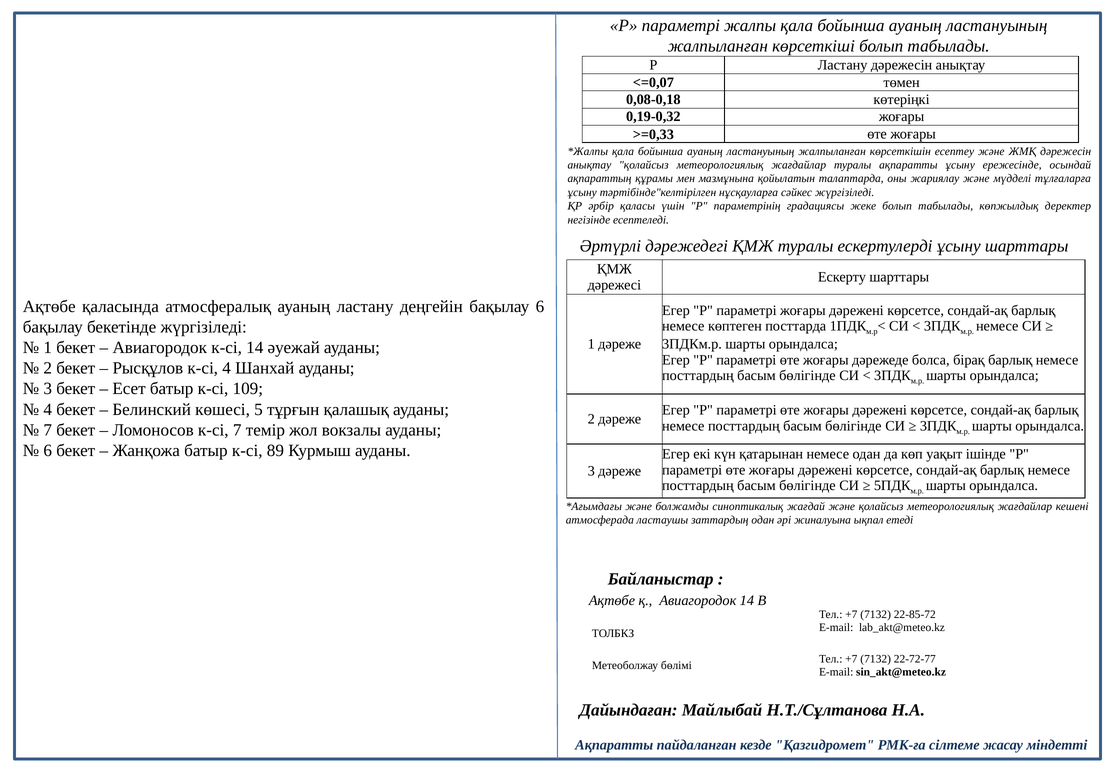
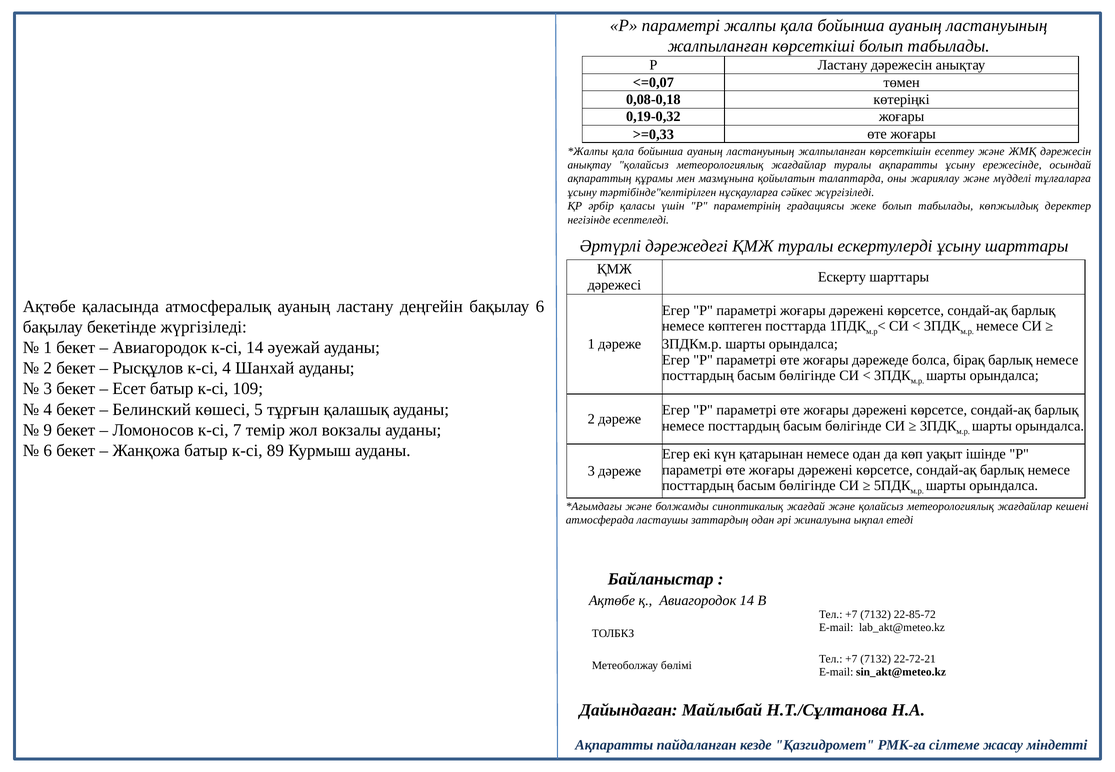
7 at (48, 430): 7 -> 9
22-72-77: 22-72-77 -> 22-72-21
